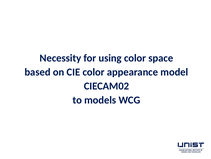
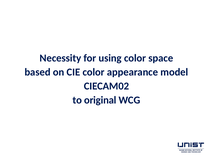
models: models -> original
